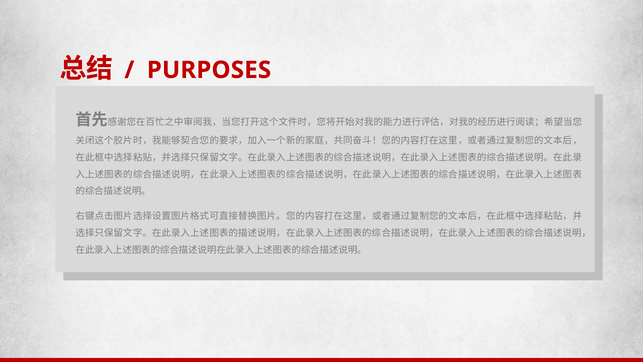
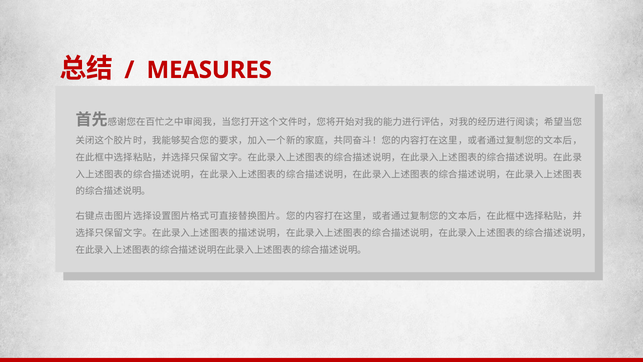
PURPOSES: PURPOSES -> MEASURES
